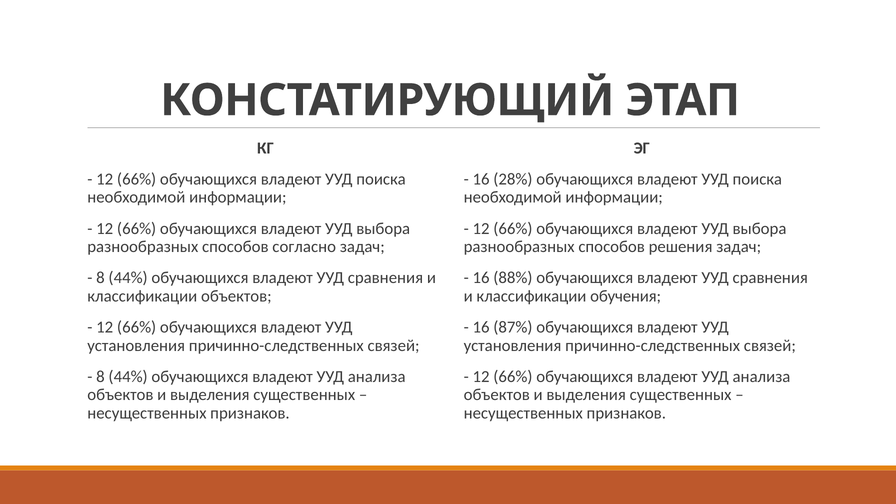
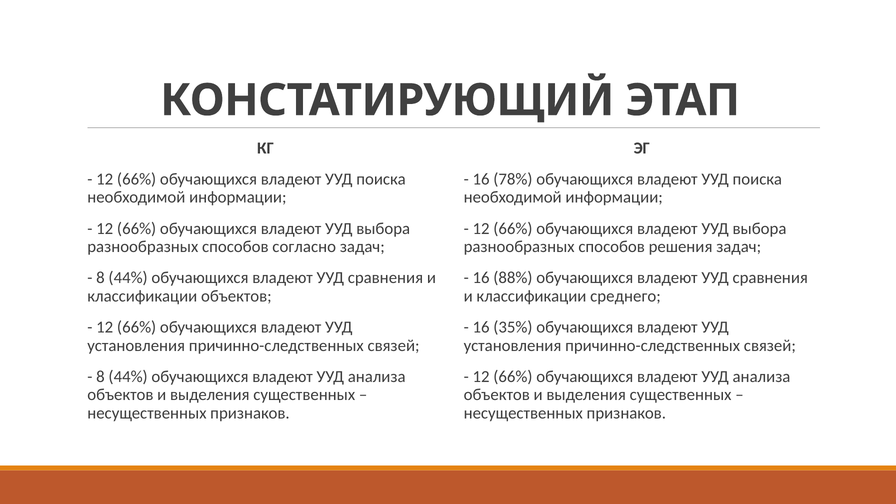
28%: 28% -> 78%
обучения: обучения -> среднего
87%: 87% -> 35%
